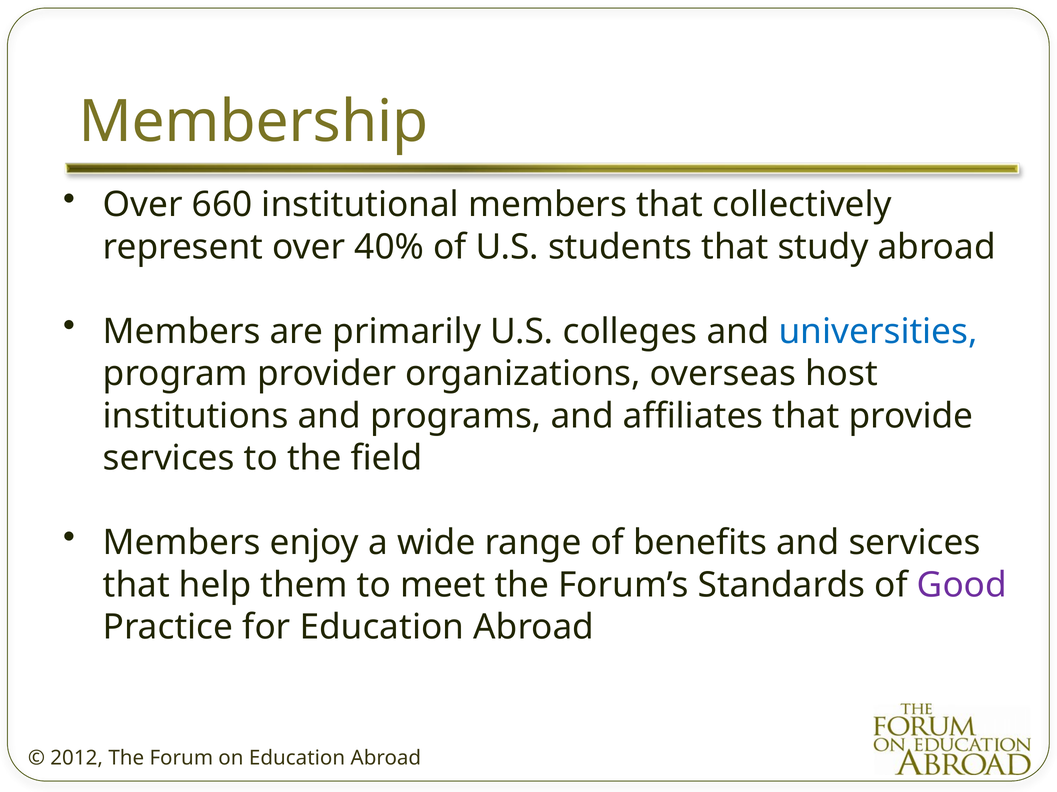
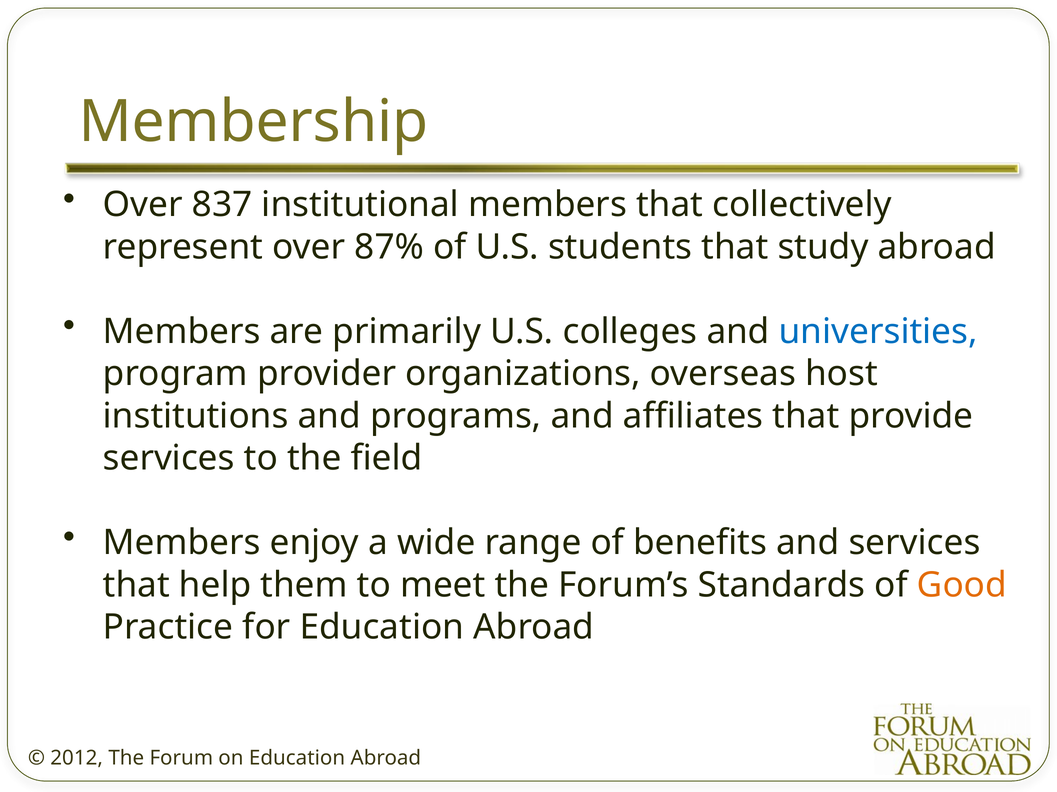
660: 660 -> 837
40%: 40% -> 87%
Good colour: purple -> orange
